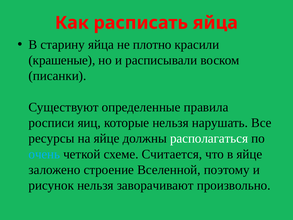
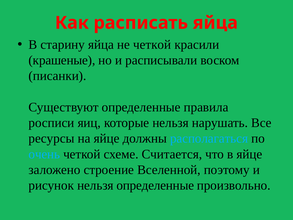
не плотно: плотно -> четкой
располагаться colour: white -> light blue
нельзя заворачивают: заворачивают -> определенные
